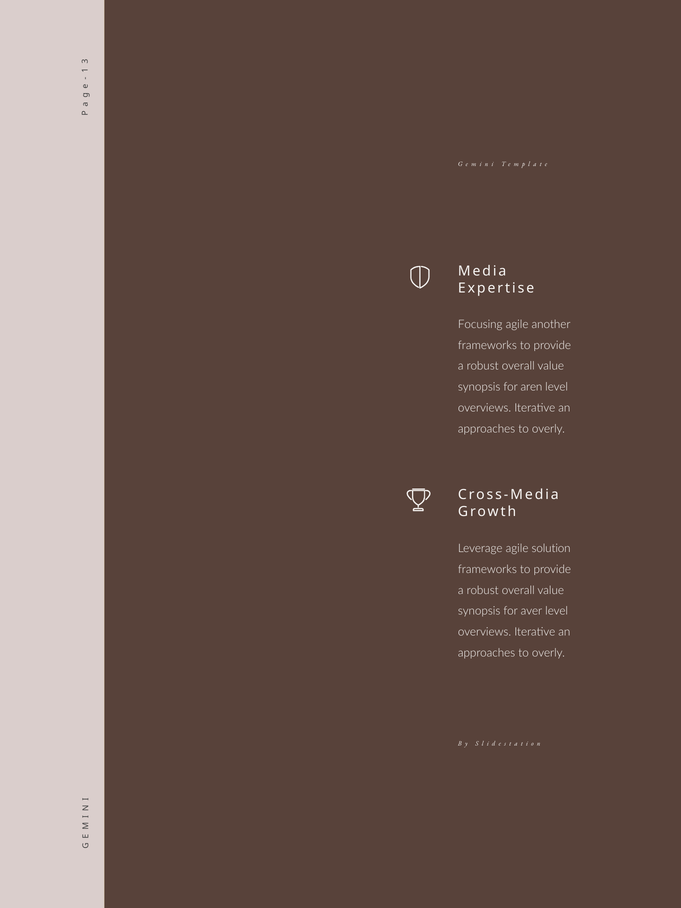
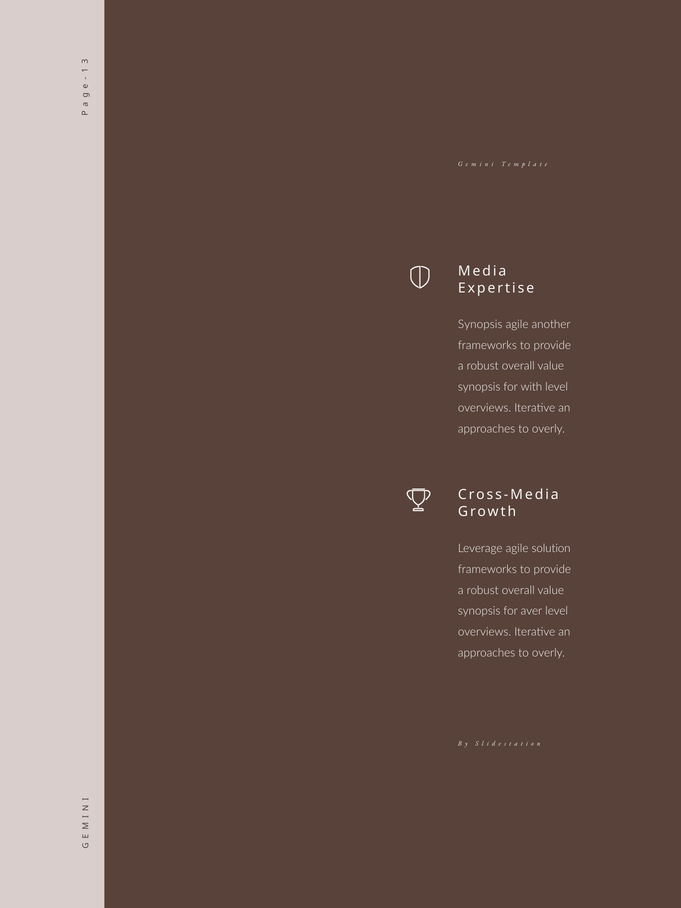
Focusing at (480, 324): Focusing -> Synopsis
aren: aren -> with
